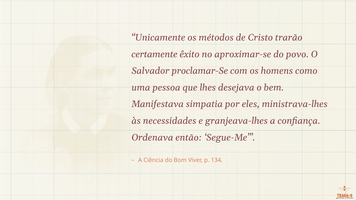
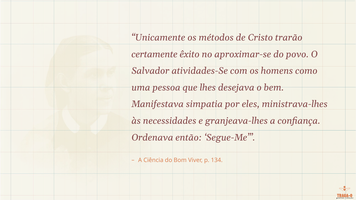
proclamar-Se: proclamar-Se -> atividades-Se
